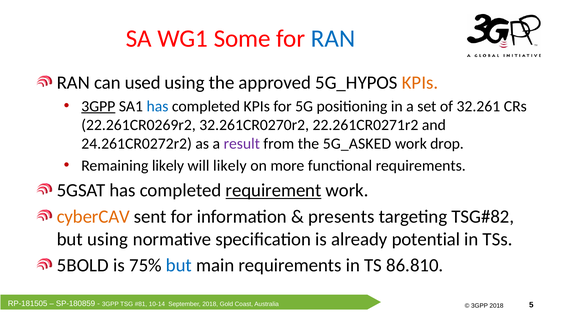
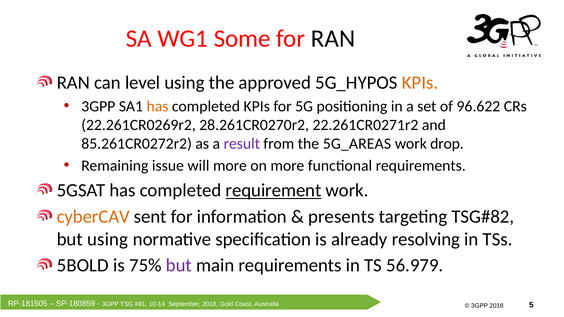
RAN at (333, 39) colour: blue -> black
used: used -> level
3GPP at (98, 106) underline: present -> none
has at (157, 106) colour: blue -> orange
32.261: 32.261 -> 96.622
32.261CR0270r2: 32.261CR0270r2 -> 28.261CR0270r2
24.261CR0272r2: 24.261CR0272r2 -> 85.261CR0272r2
5G_ASKED: 5G_ASKED -> 5G_AREAS
Remaining likely: likely -> issue
will likely: likely -> more
potential: potential -> resolving
but at (179, 266) colour: blue -> purple
86.810: 86.810 -> 56.979
